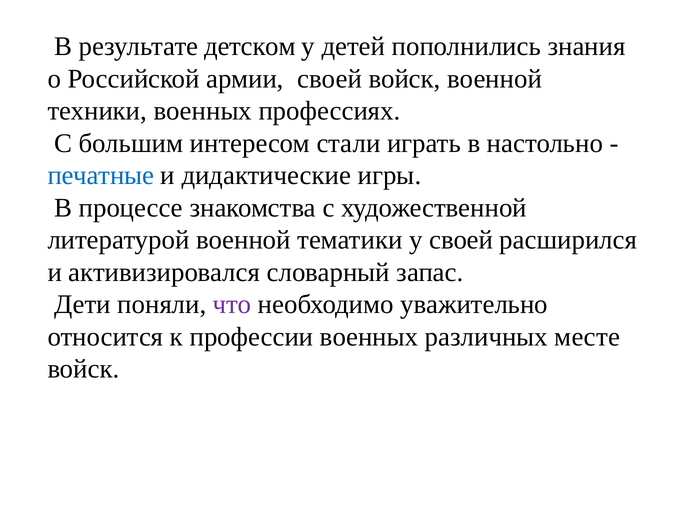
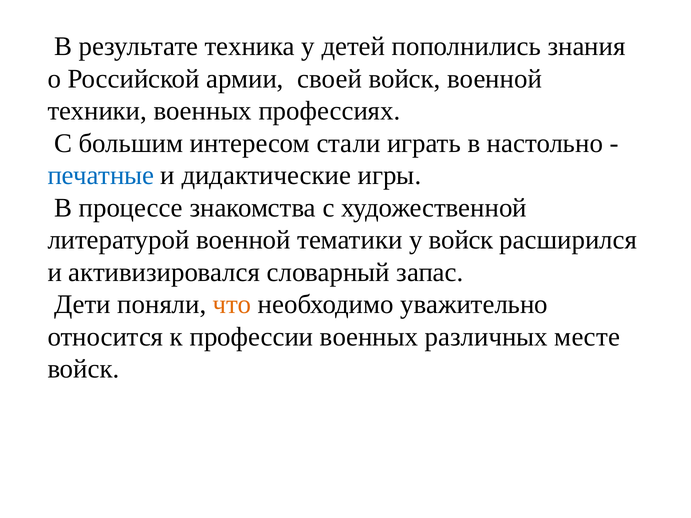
детском: детском -> техника
у своей: своей -> войск
что colour: purple -> orange
